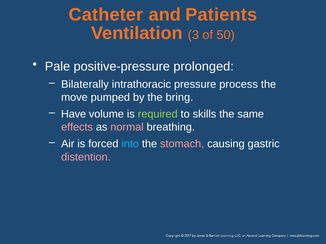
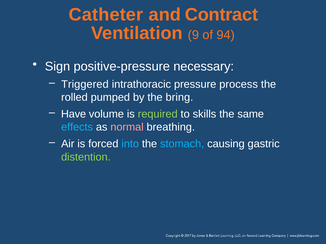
Patients: Patients -> Contract
3: 3 -> 9
50: 50 -> 94
Pale: Pale -> Sign
prolonged: prolonged -> necessary
Bilaterally: Bilaterally -> Triggered
move: move -> rolled
effects colour: pink -> light blue
stomach colour: pink -> light blue
distention colour: pink -> light green
